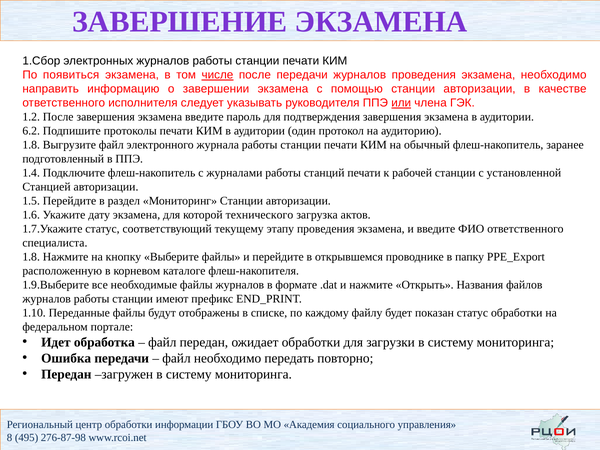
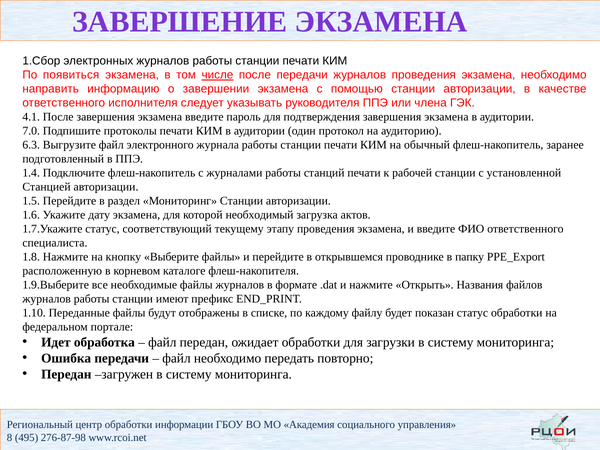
или underline: present -> none
1.2: 1.2 -> 4.1
6.2: 6.2 -> 7.0
1.8 at (31, 145): 1.8 -> 6.3
технического: технического -> необходимый
